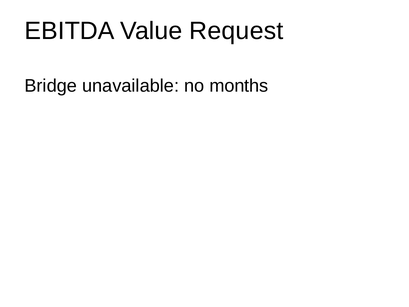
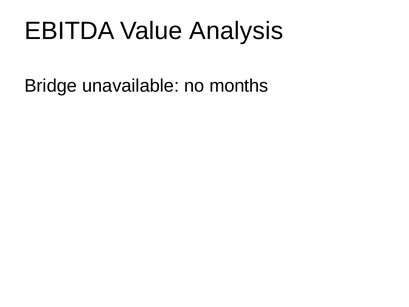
Request: Request -> Analysis
